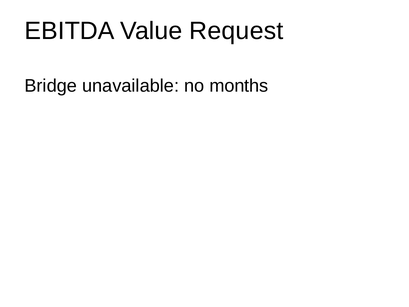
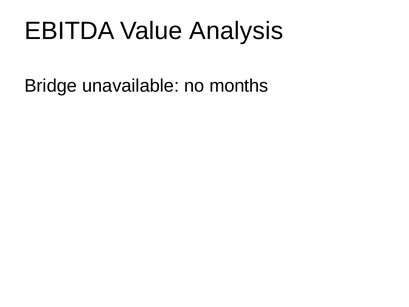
Request: Request -> Analysis
